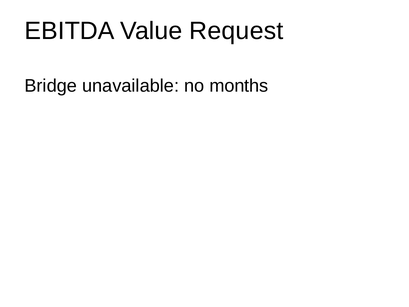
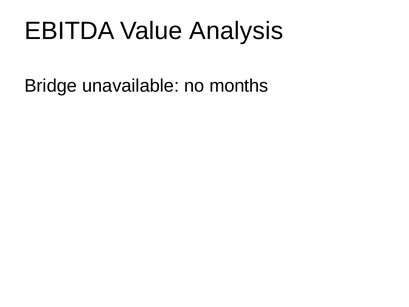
Request: Request -> Analysis
